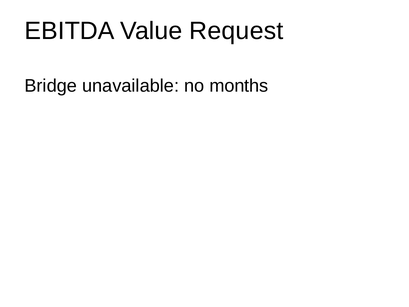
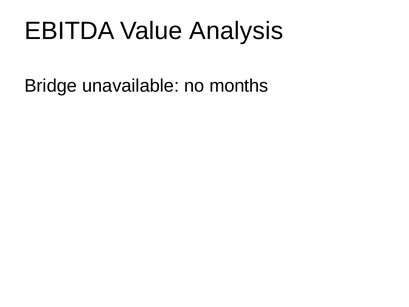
Request: Request -> Analysis
